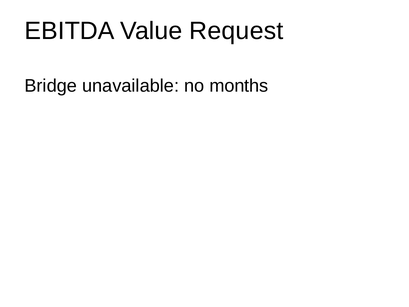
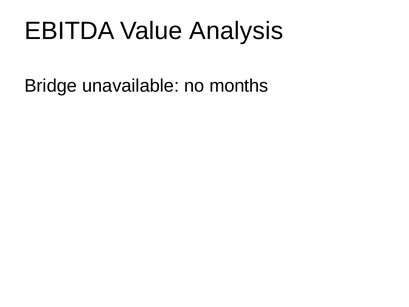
Request: Request -> Analysis
